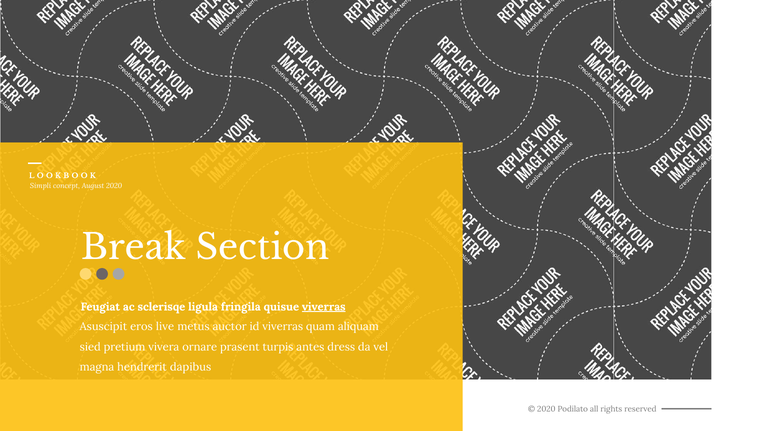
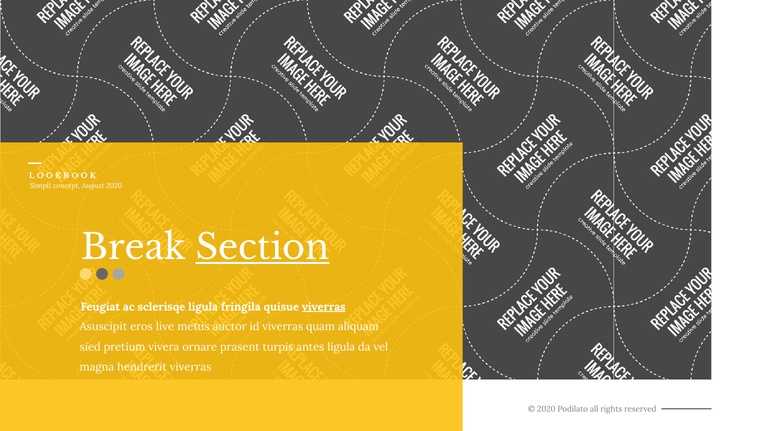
Section underline: none -> present
antes dress: dress -> ligula
hendrerit dapibus: dapibus -> viverras
